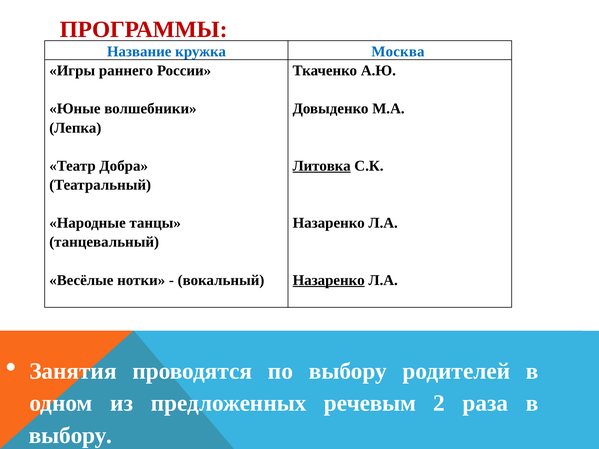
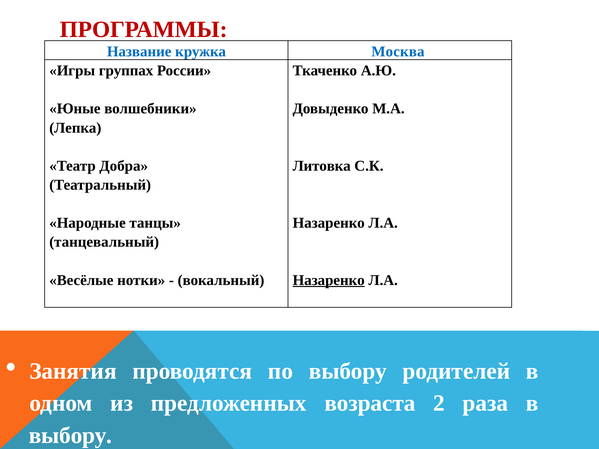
раннего: раннего -> группах
Литовка underline: present -> none
речевым: речевым -> возраста
